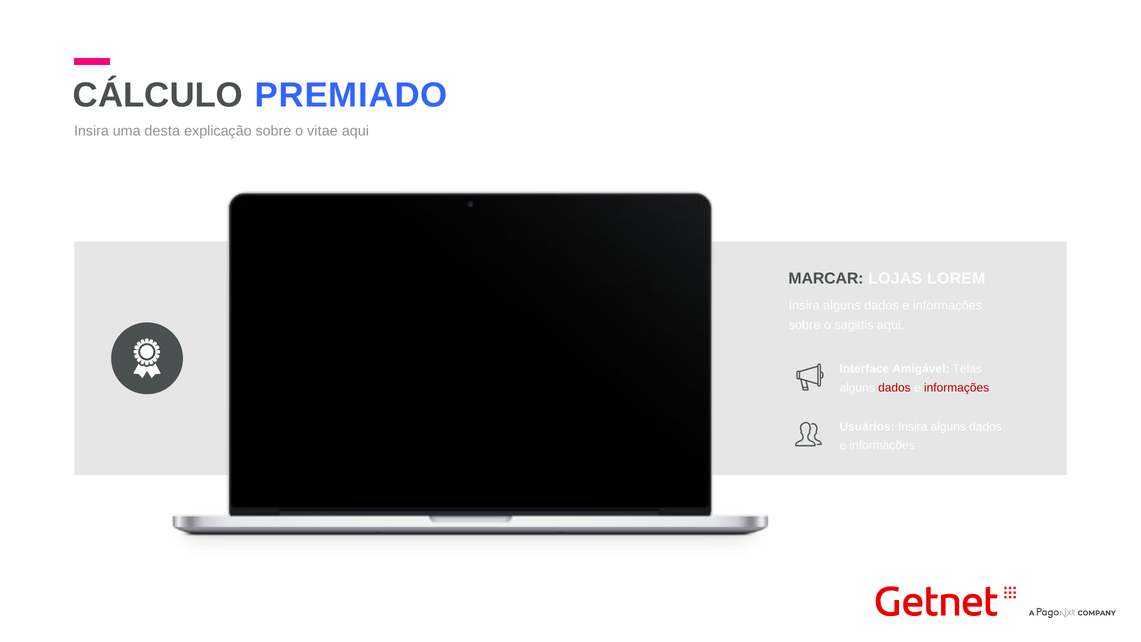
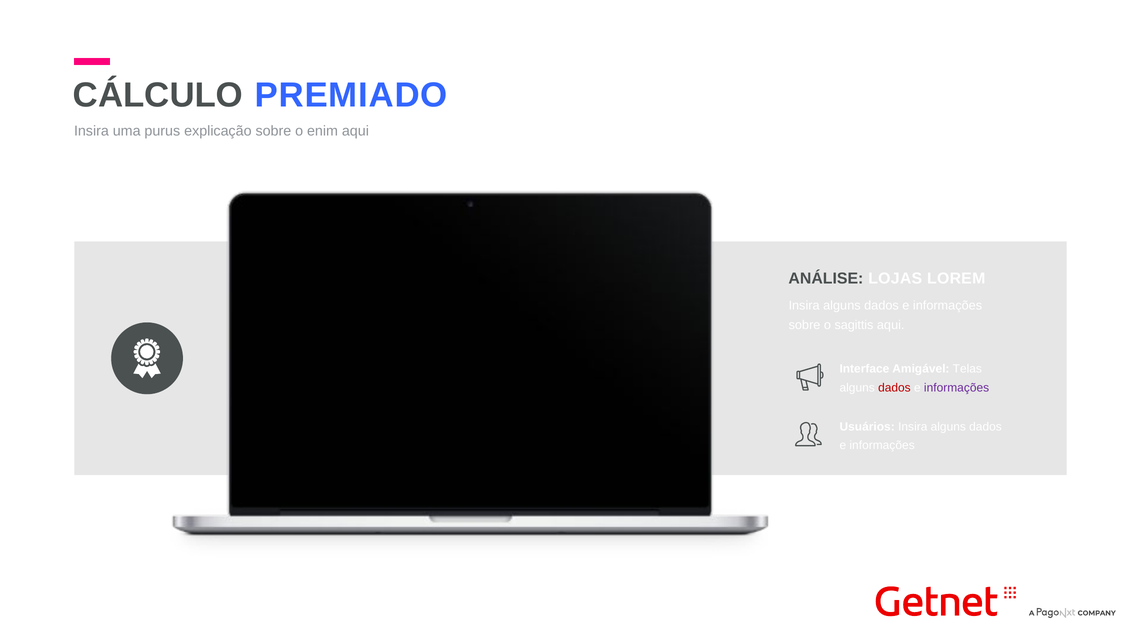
desta: desta -> purus
vitae: vitae -> enim
MARCAR: MARCAR -> ANÁLISE
informações at (957, 387) colour: red -> purple
